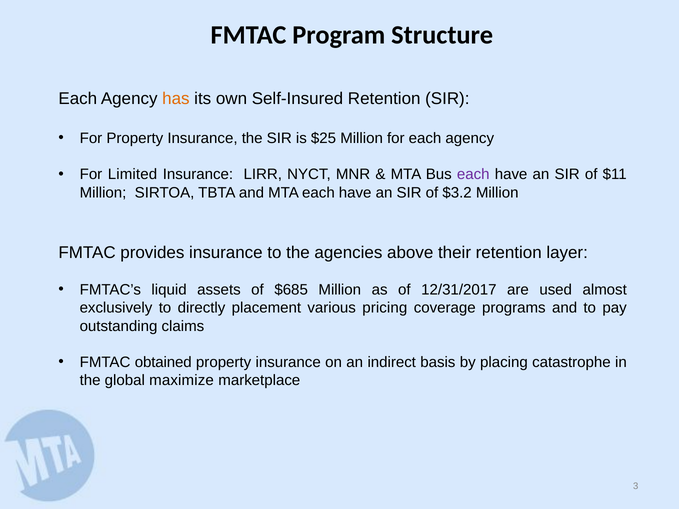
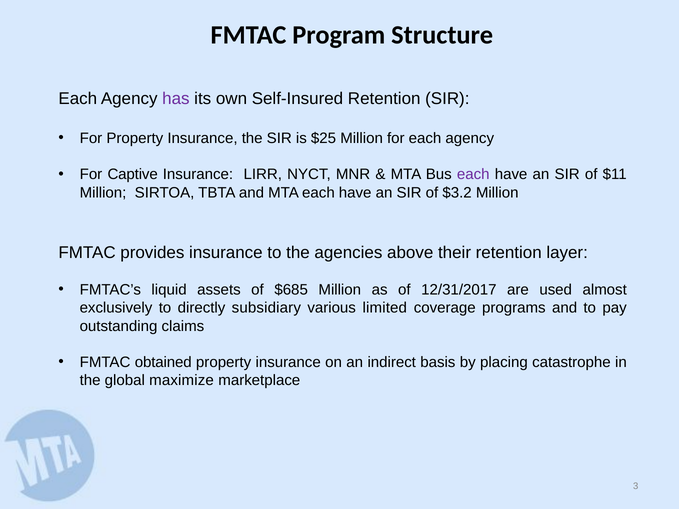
has colour: orange -> purple
Limited: Limited -> Captive
placement: placement -> subsidiary
pricing: pricing -> limited
